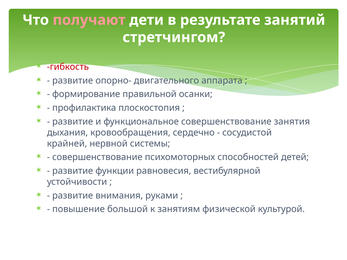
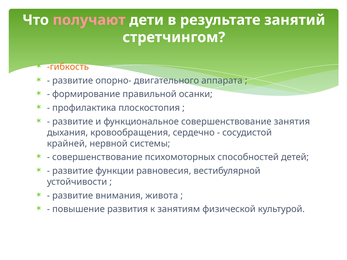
гибкость colour: red -> orange
руками: руками -> живота
большой: большой -> развития
